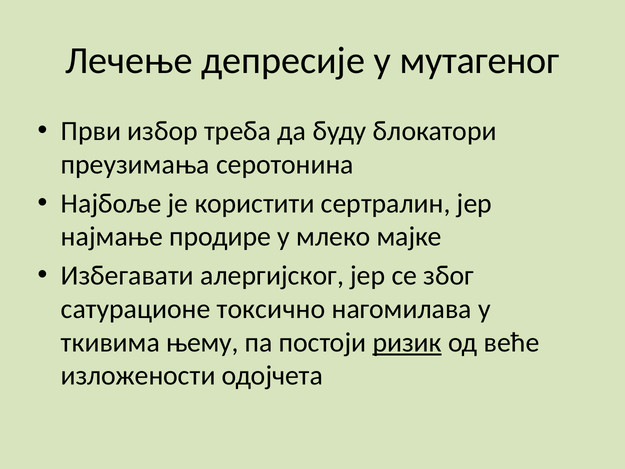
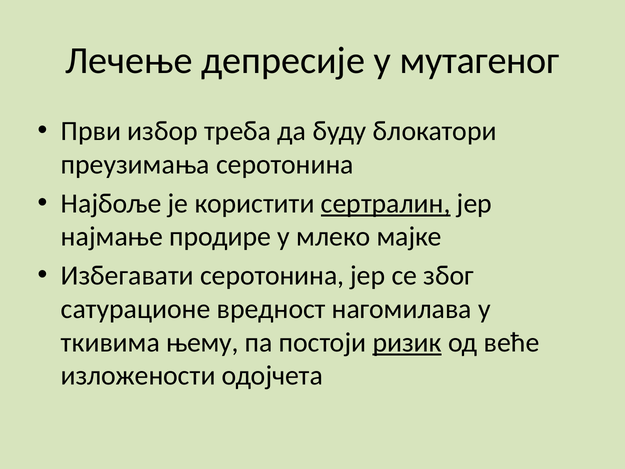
сертралин underline: none -> present
Избегавати алергијског: алергијског -> серотонина
токсично: токсично -> вредност
